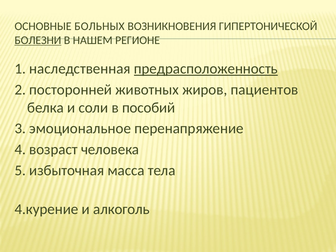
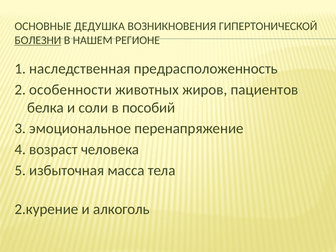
БОЛЬНЫХ: БОЛЬНЫХ -> ДЕДУШКА
предрасположенность underline: present -> none
посторонней: посторонней -> особенности
4.курение: 4.курение -> 2.курение
